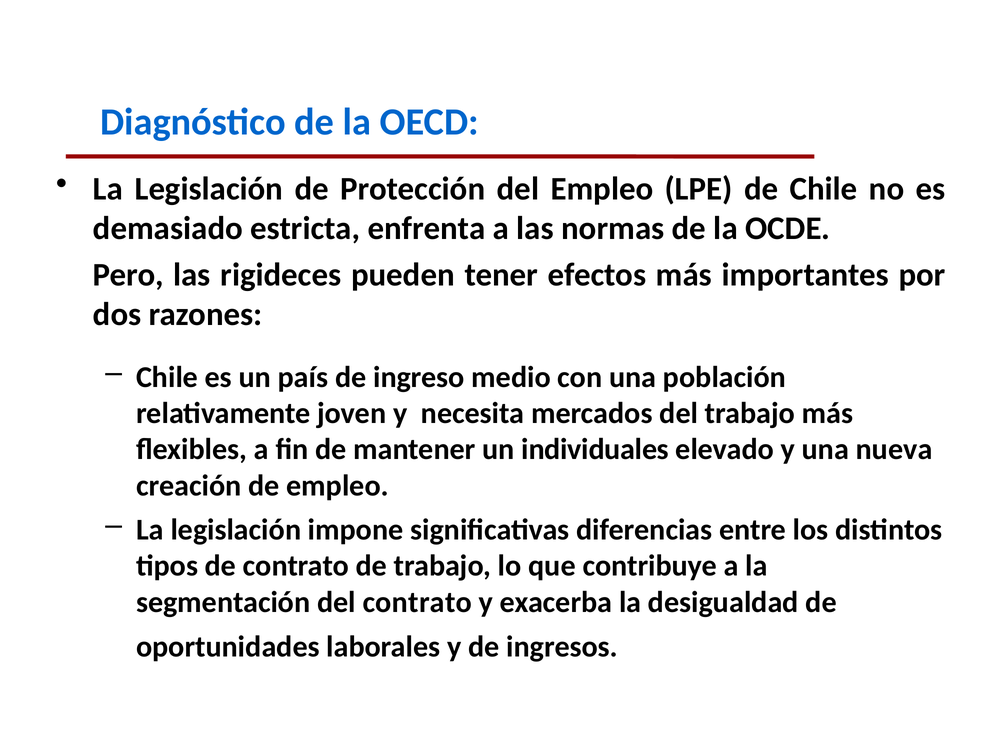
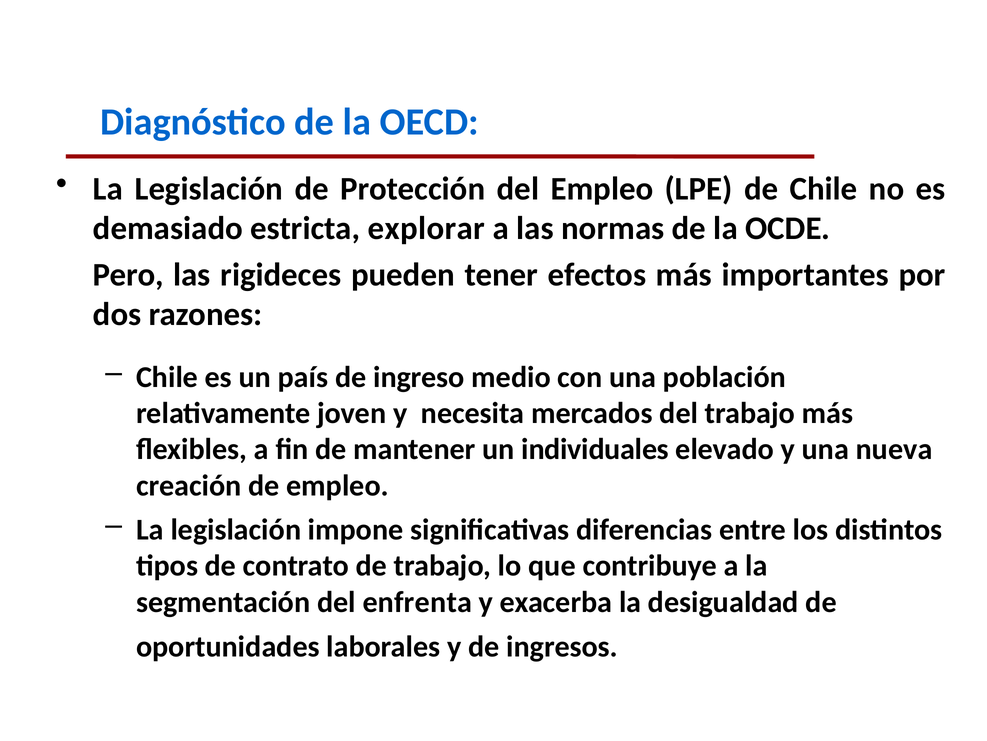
enfrenta: enfrenta -> explorar
del contrato: contrato -> enfrenta
